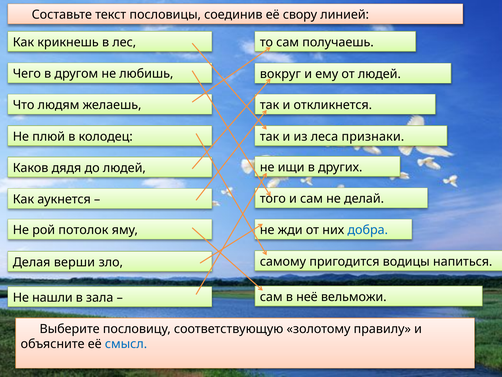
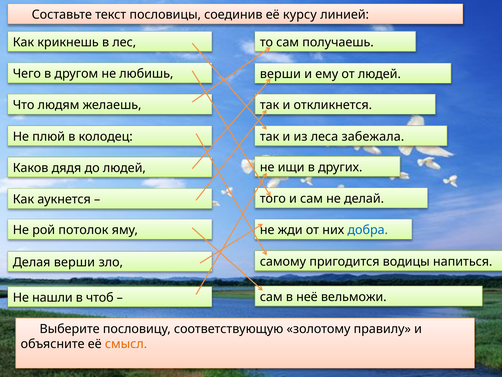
свору: свору -> курсу
вокруг at (280, 74): вокруг -> верши
признаки: признаки -> забежала
зала: зала -> чтоб
смысл colour: blue -> orange
